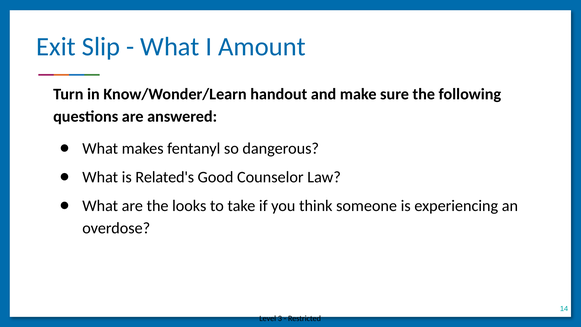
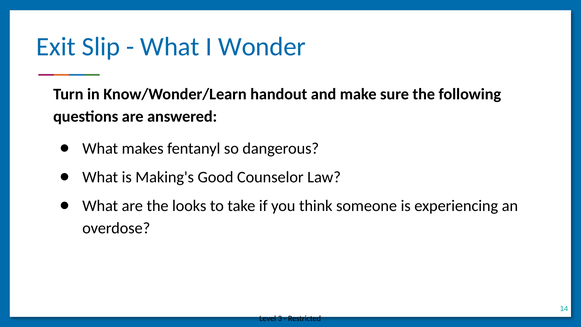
Amount: Amount -> Wonder
Related's: Related's -> Making's
